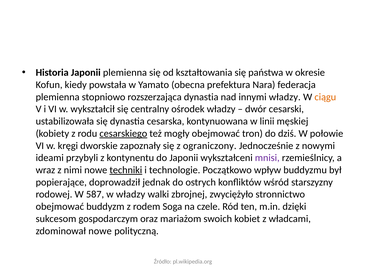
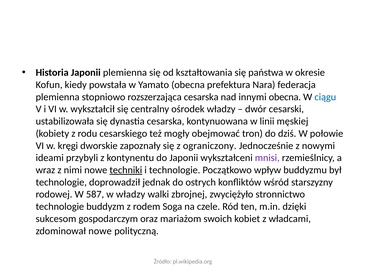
rozszerzająca dynastia: dynastia -> cesarska
innymi władzy: władzy -> obecna
ciągu colour: orange -> blue
cesarskiego underline: present -> none
popierające at (61, 183): popierające -> technologie
obejmować at (60, 207): obejmować -> technologie
